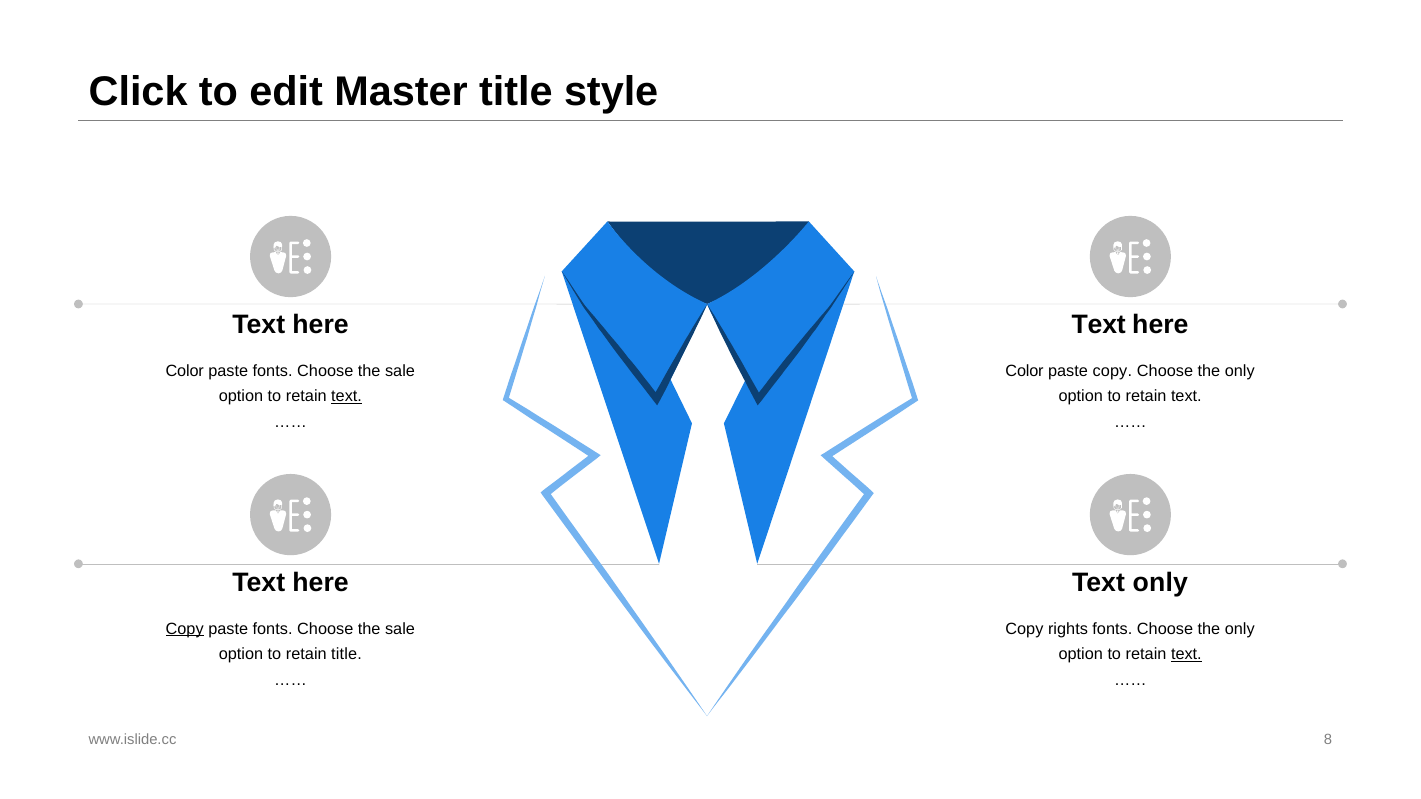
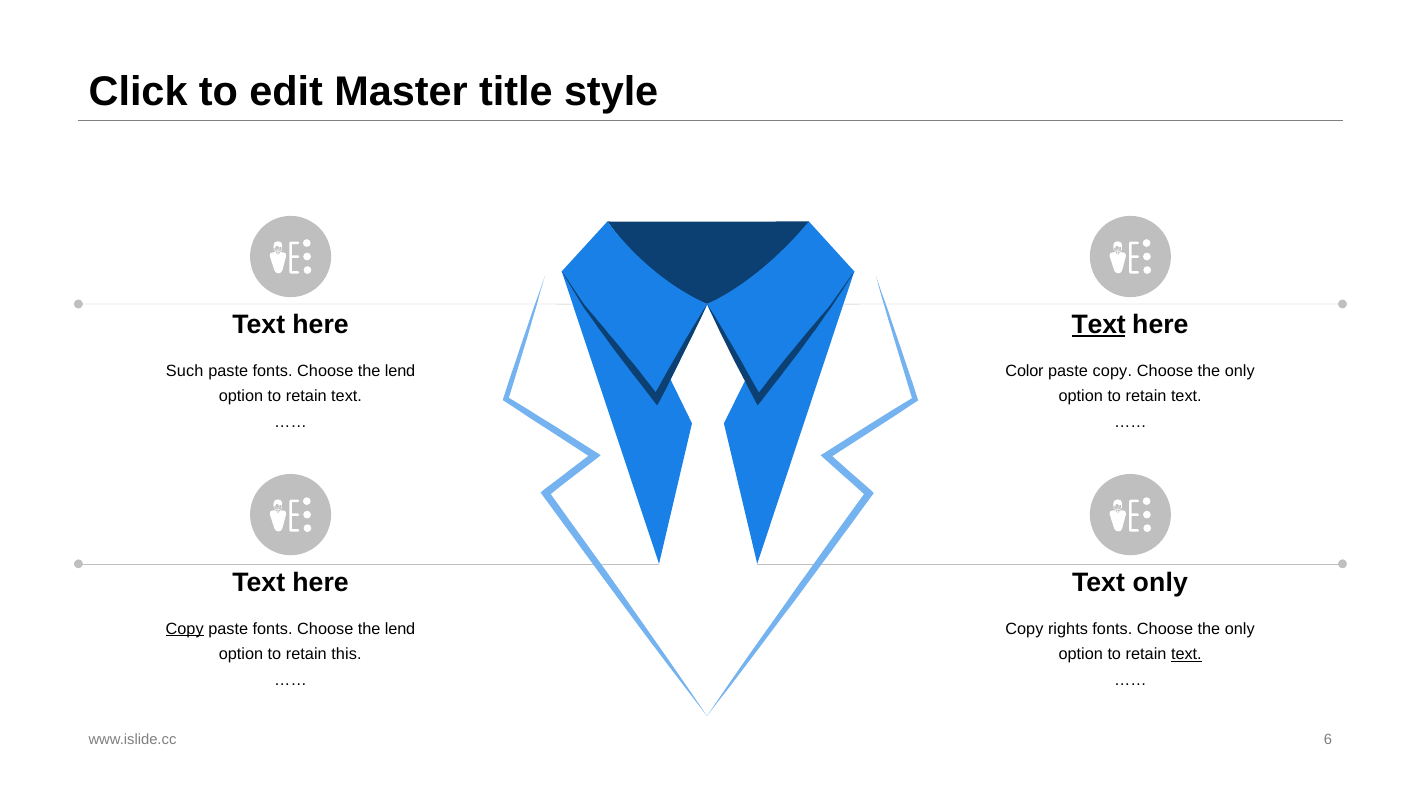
Text at (1099, 325) underline: none -> present
Color at (185, 371): Color -> Such
sale at (400, 371): sale -> lend
text at (347, 396) underline: present -> none
sale at (400, 629): sale -> lend
retain title: title -> this
8: 8 -> 6
